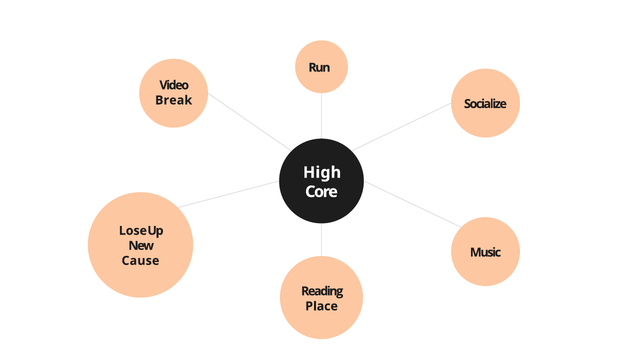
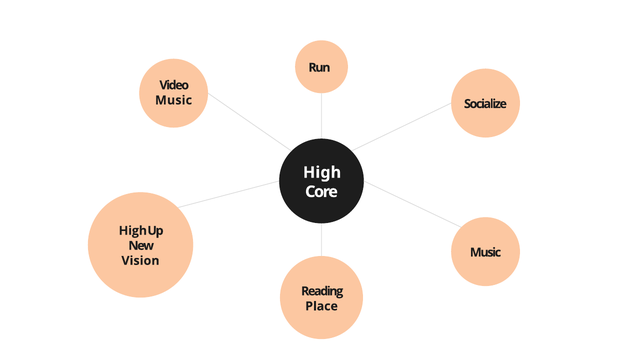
Break at (174, 100): Break -> Music
Lose at (133, 230): Lose -> High
Cause: Cause -> Vision
